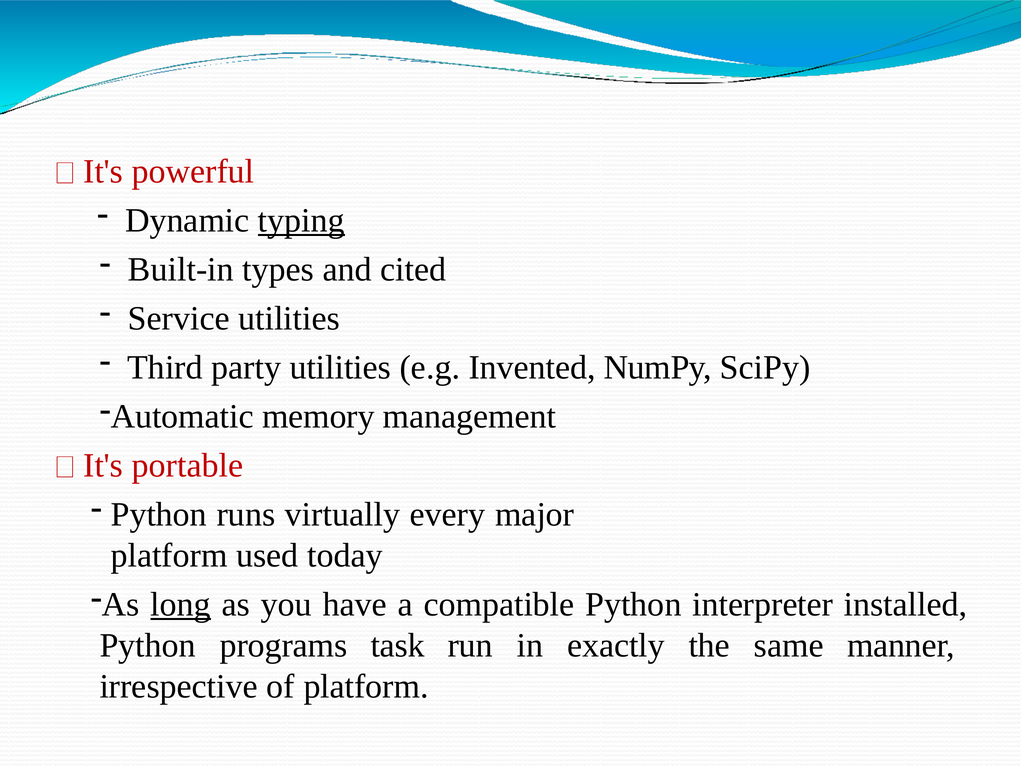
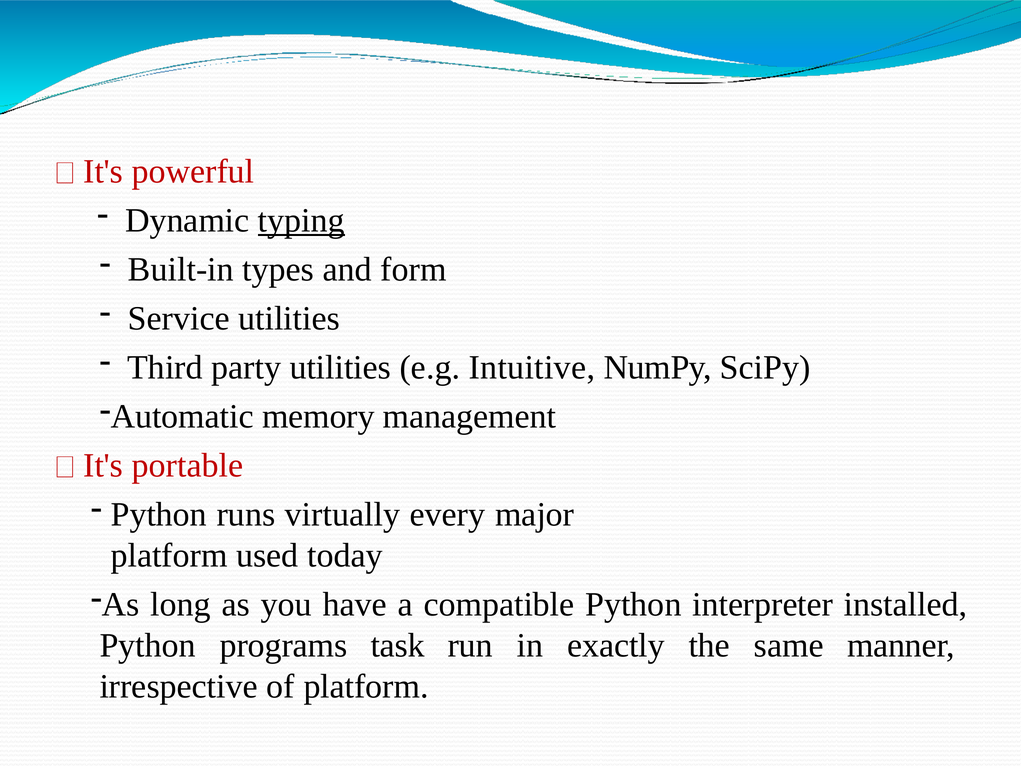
cited: cited -> form
Invented: Invented -> Intuitive
long underline: present -> none
